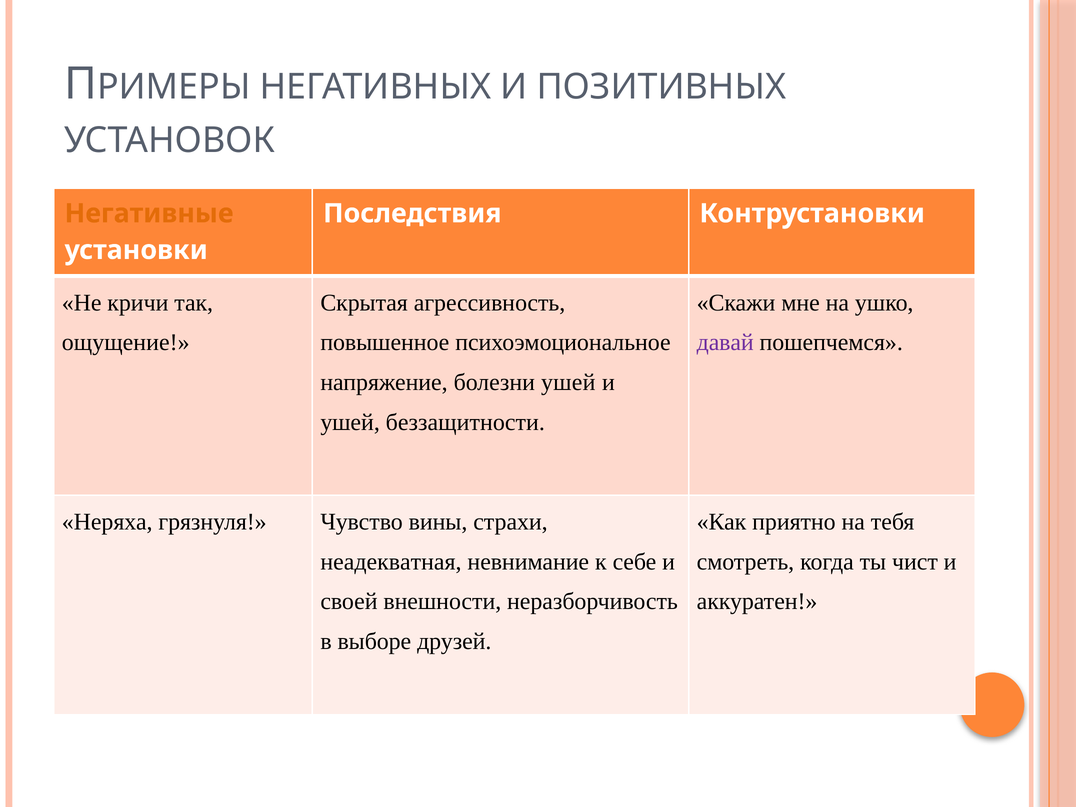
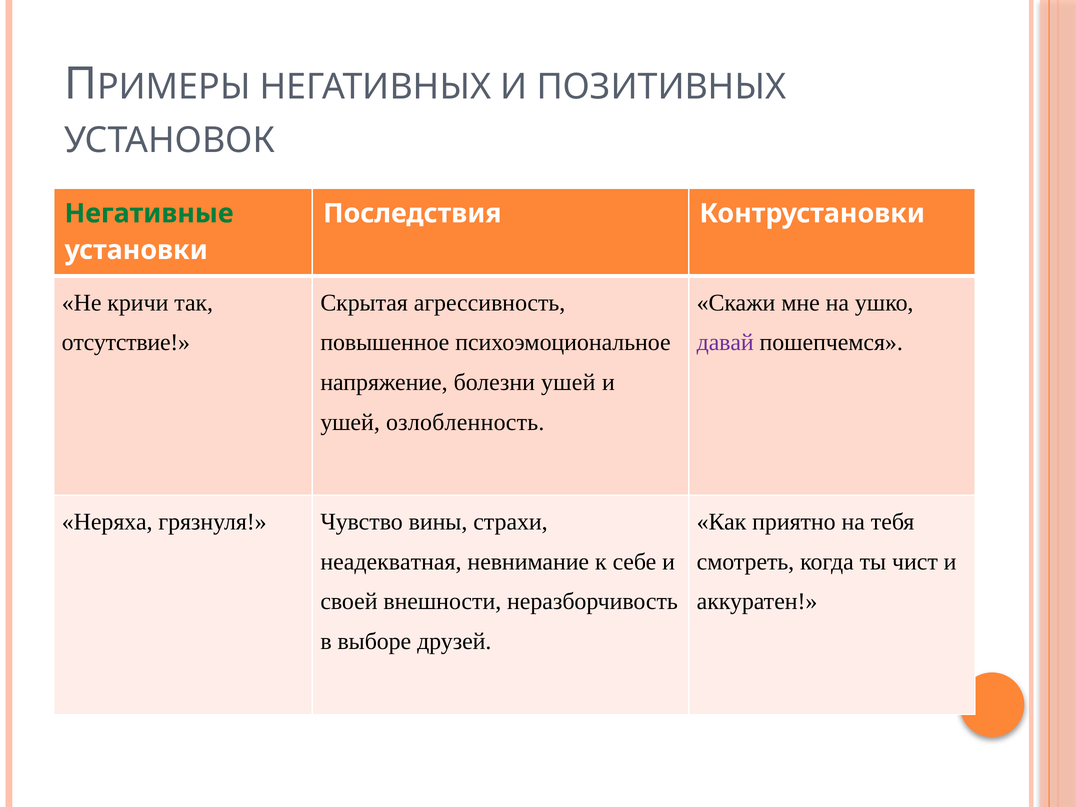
Негативные colour: orange -> green
ощущение: ощущение -> отсутствие
беззащитности: беззащитности -> озлобленность
